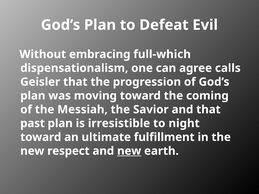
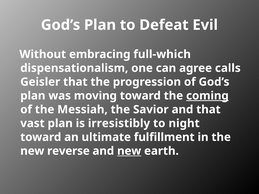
coming underline: none -> present
past: past -> vast
irresistible: irresistible -> irresistibly
respect: respect -> reverse
